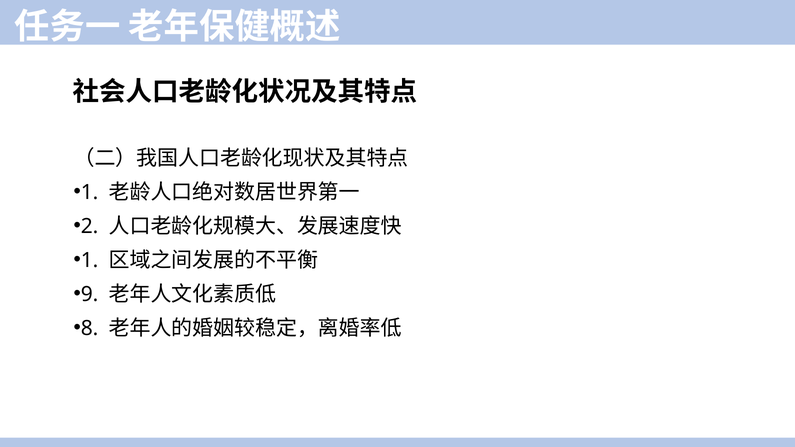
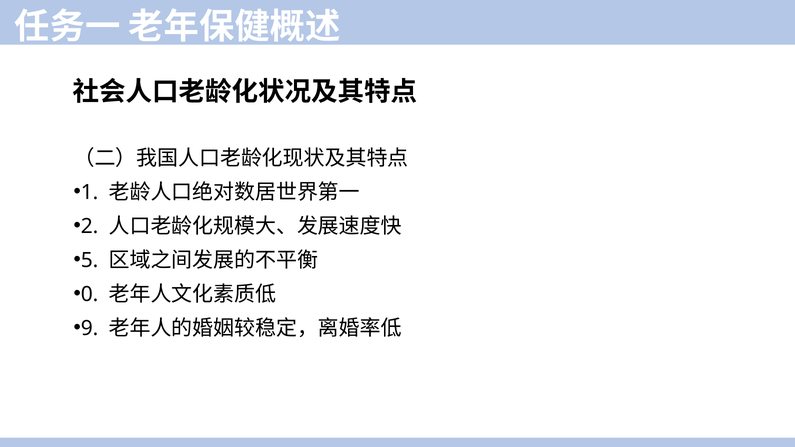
1 at (90, 260): 1 -> 5
9: 9 -> 0
8: 8 -> 9
